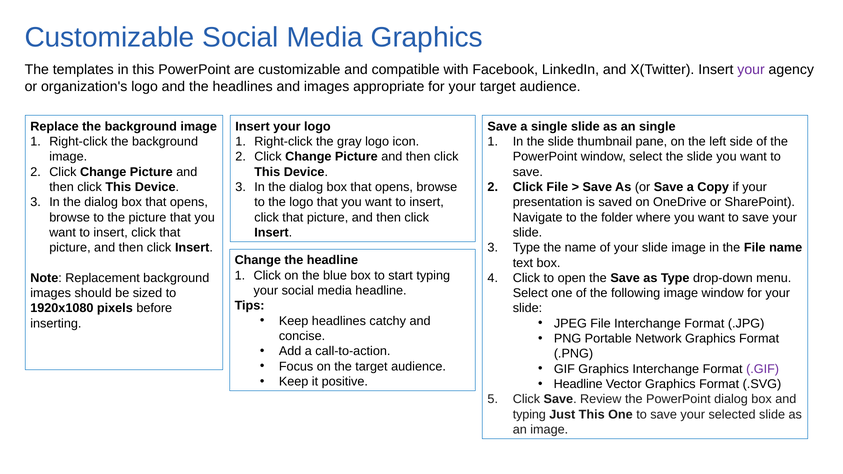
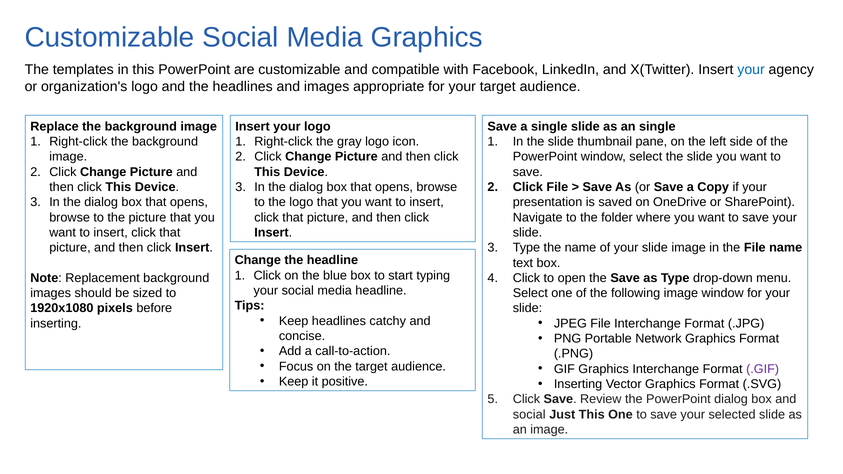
your at (751, 70) colour: purple -> blue
Headline at (578, 384): Headline -> Inserting
typing at (529, 415): typing -> social
